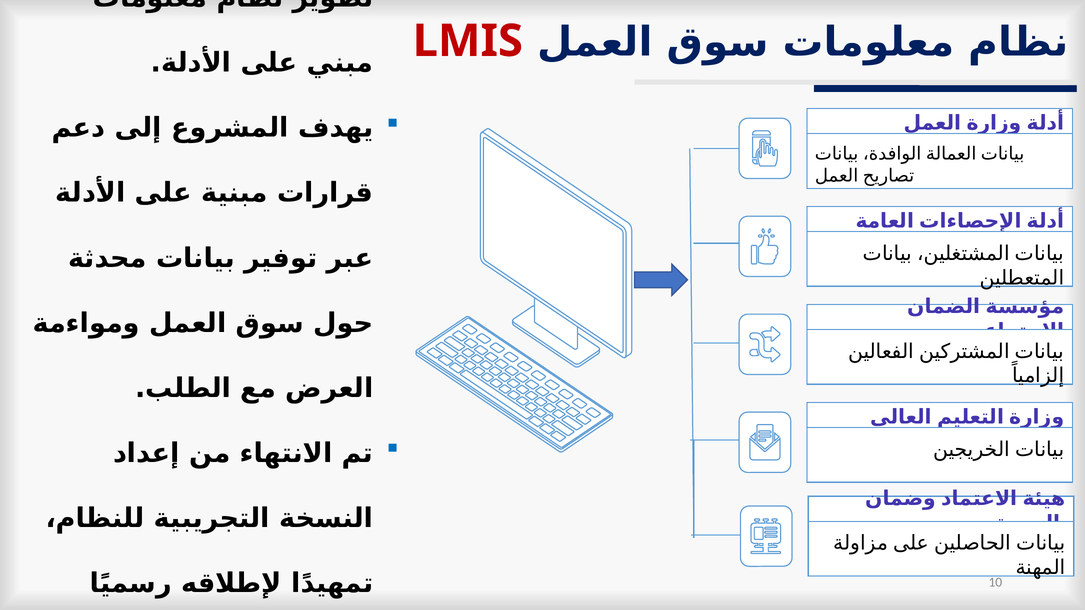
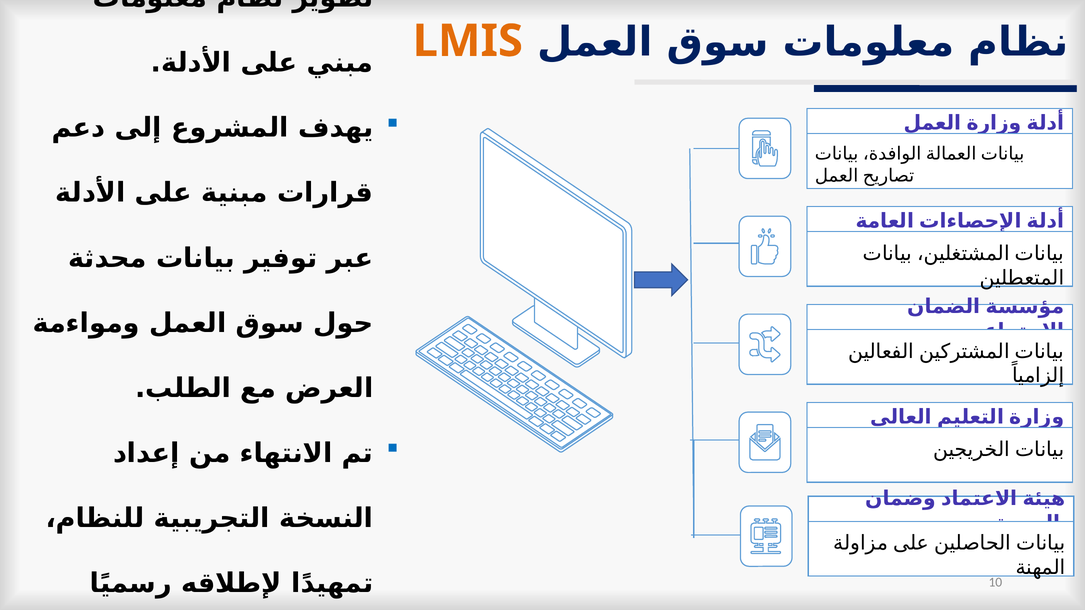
LMIS colour: red -> orange
